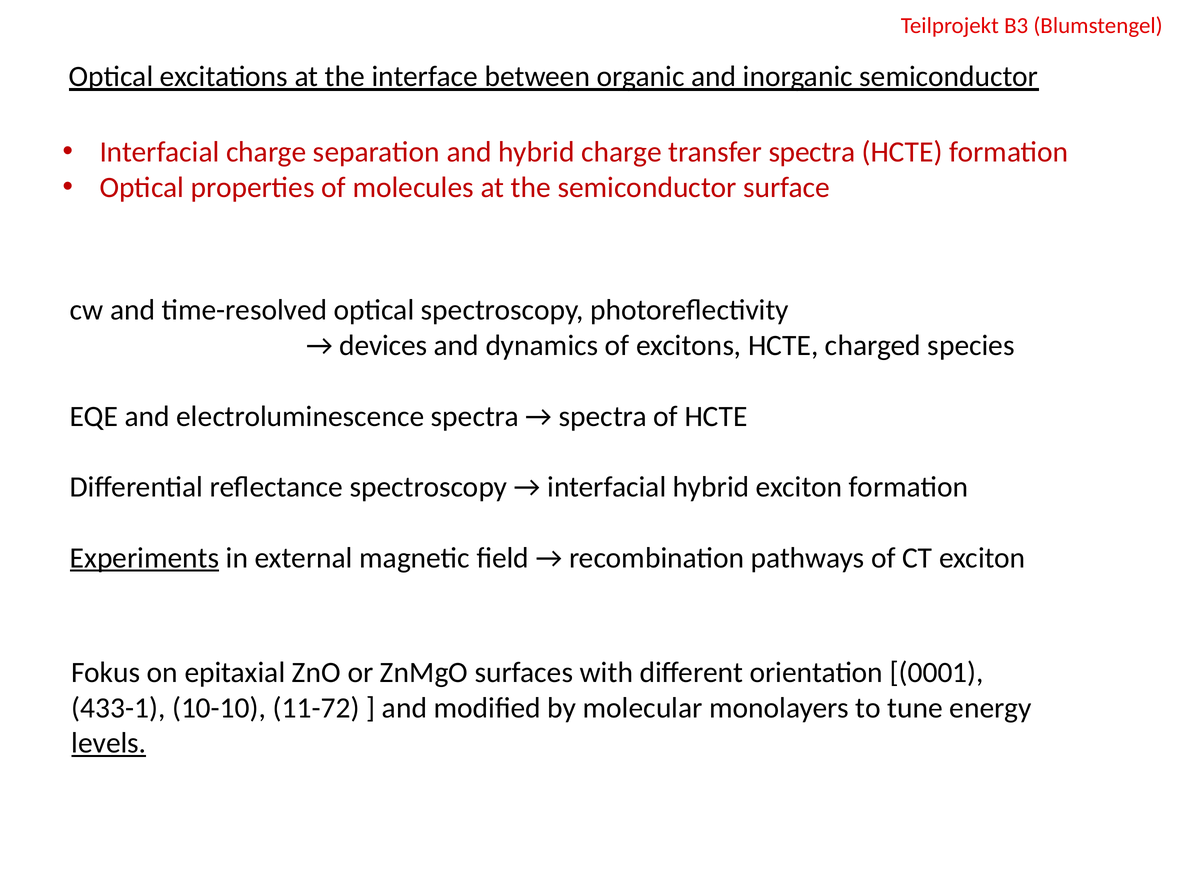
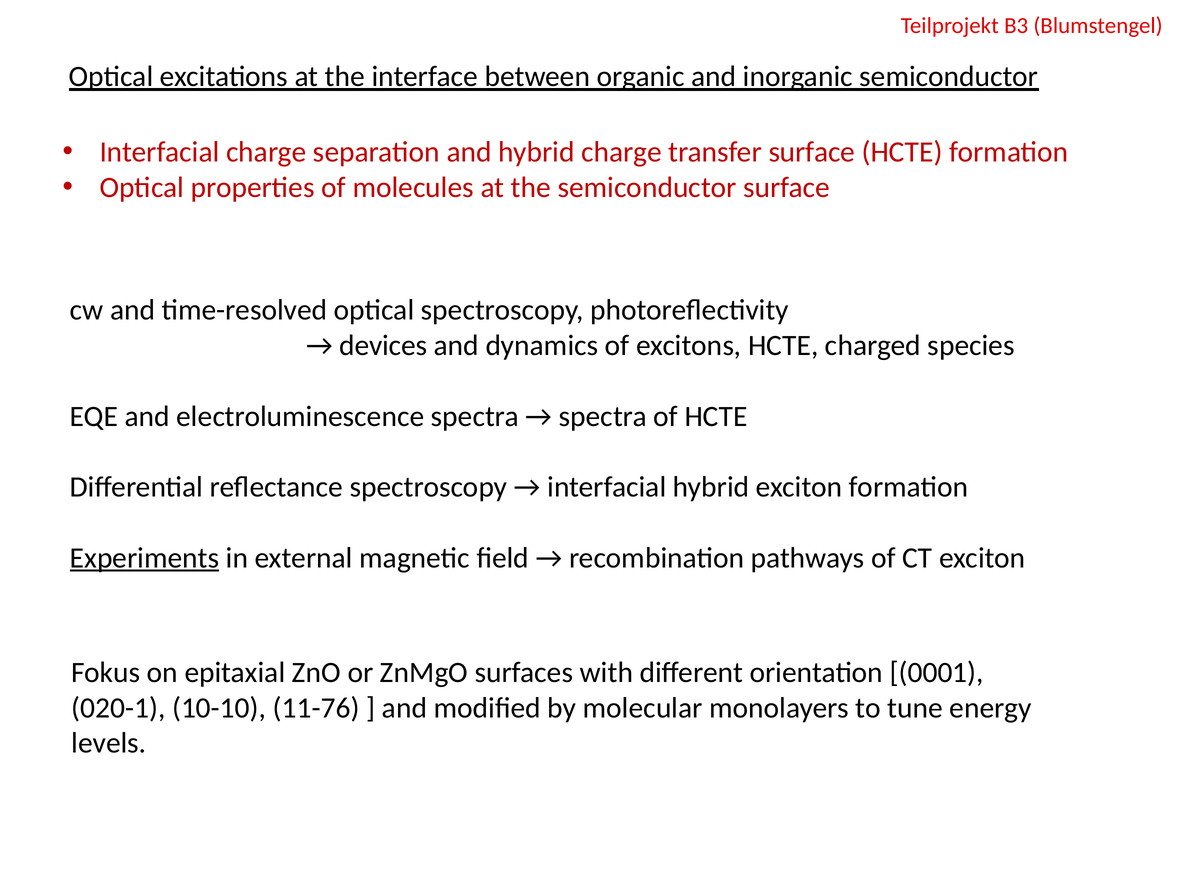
transfer spectra: spectra -> surface
433-1: 433-1 -> 020-1
11-72: 11-72 -> 11-76
levels underline: present -> none
